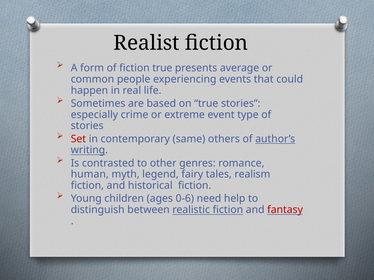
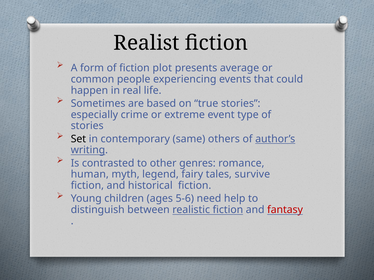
fiction true: true -> plot
Set colour: red -> black
realism: realism -> survive
0-6: 0-6 -> 5-6
